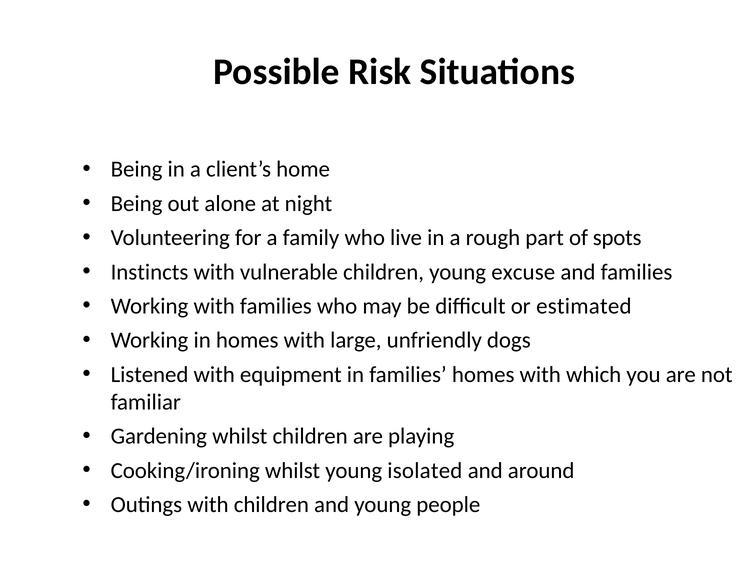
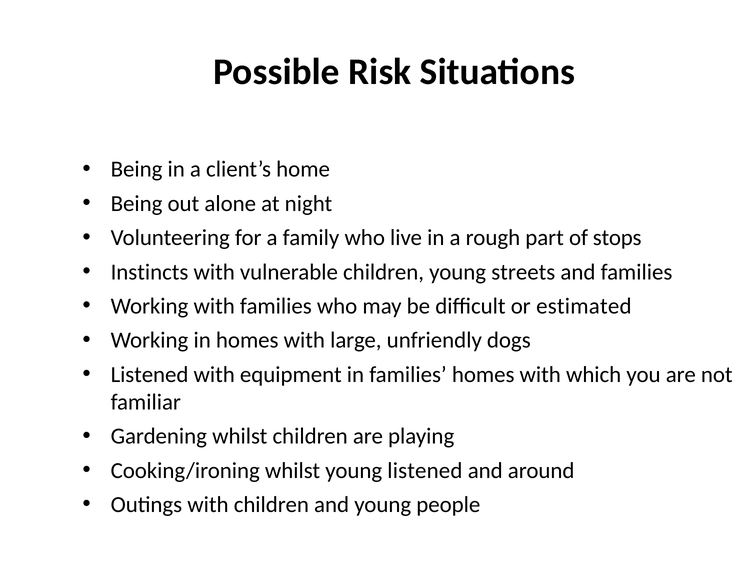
spots: spots -> stops
excuse: excuse -> streets
young isolated: isolated -> listened
